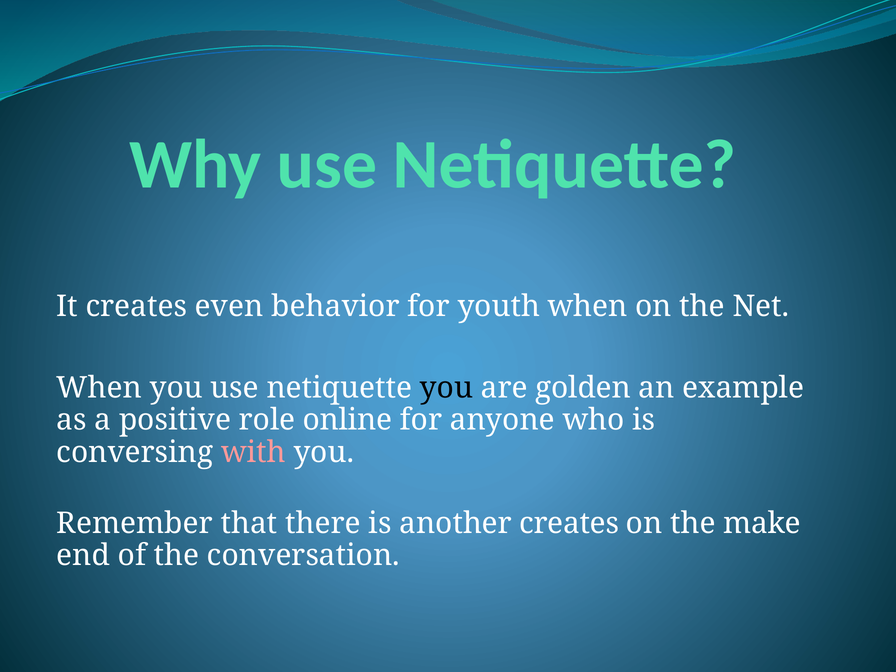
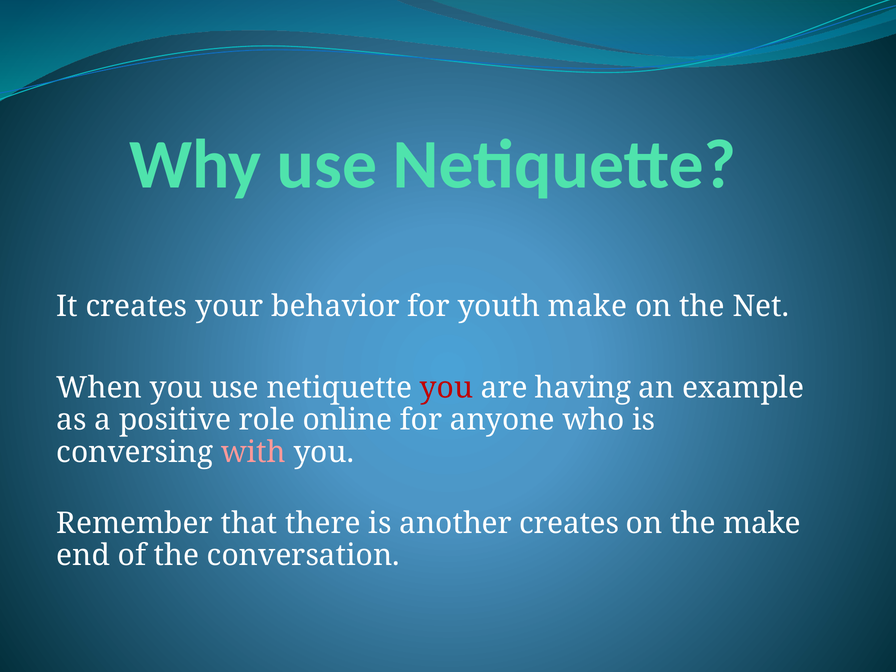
even: even -> your
youth when: when -> make
you at (447, 388) colour: black -> red
golden: golden -> having
